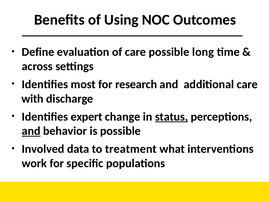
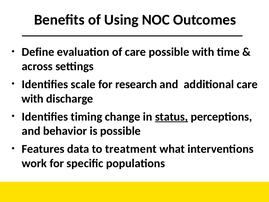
possible long: long -> with
most: most -> scale
expert: expert -> timing
and at (31, 131) underline: present -> none
Involved: Involved -> Features
